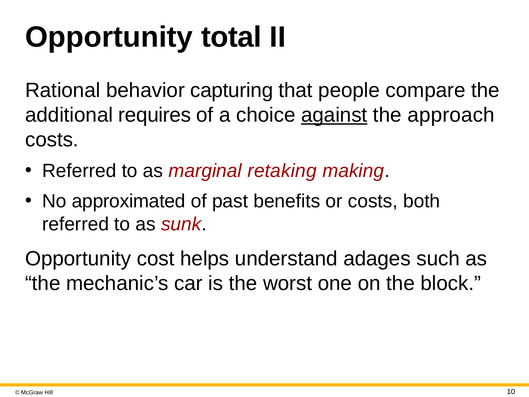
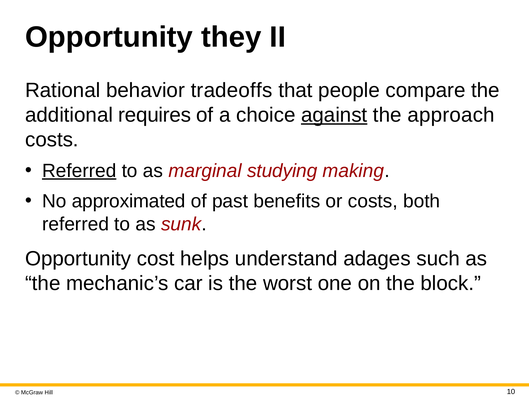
total: total -> they
capturing: capturing -> tradeoffs
Referred at (79, 171) underline: none -> present
retaking: retaking -> studying
